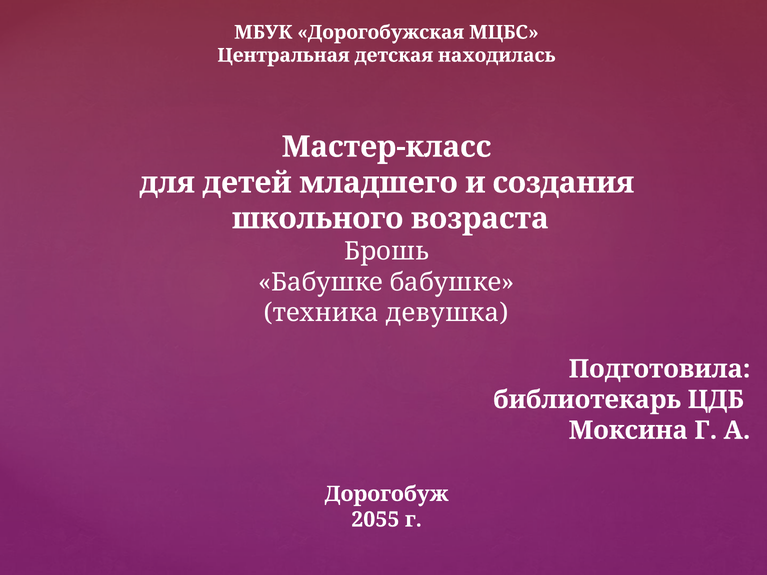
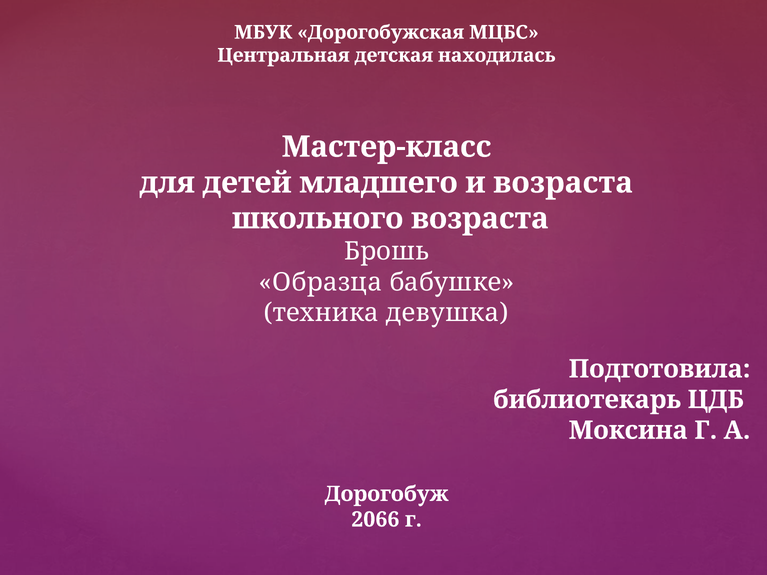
и создания: создания -> возраста
Бабушке at (321, 282): Бабушке -> Образца
2055: 2055 -> 2066
